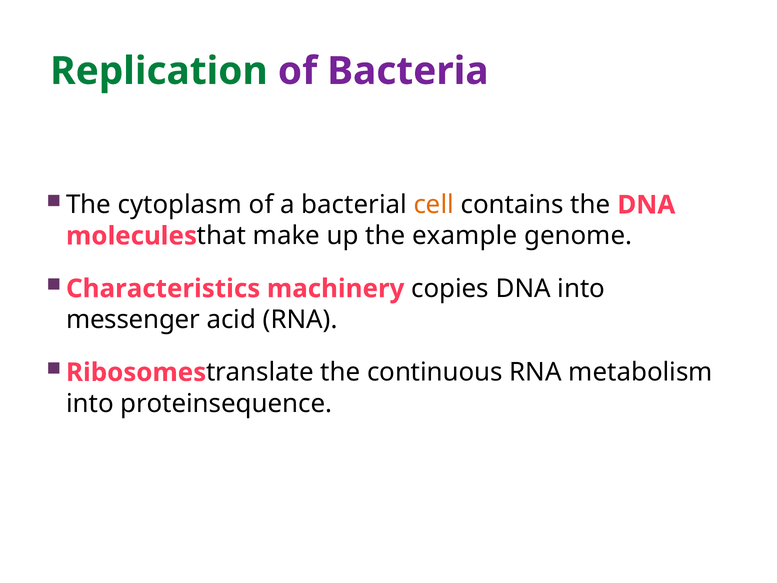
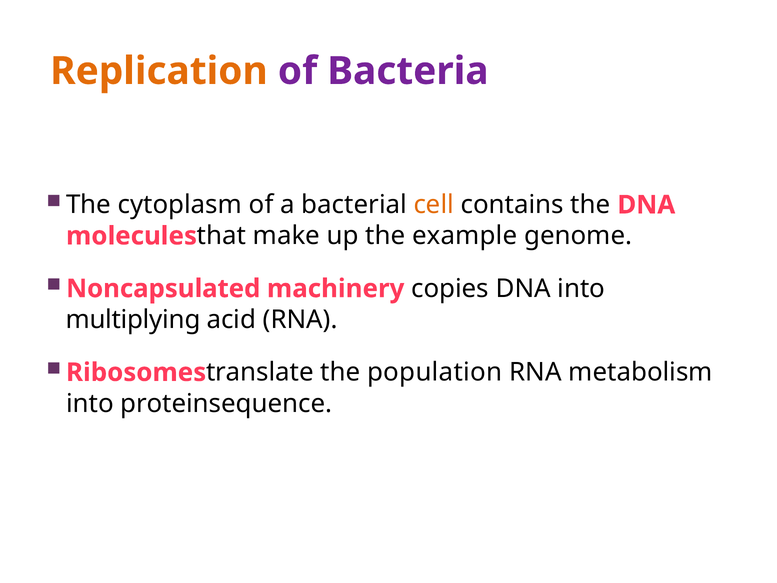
Replication colour: green -> orange
Characteristics: Characteristics -> Noncapsulated
messenger: messenger -> multiplying
continuous: continuous -> population
